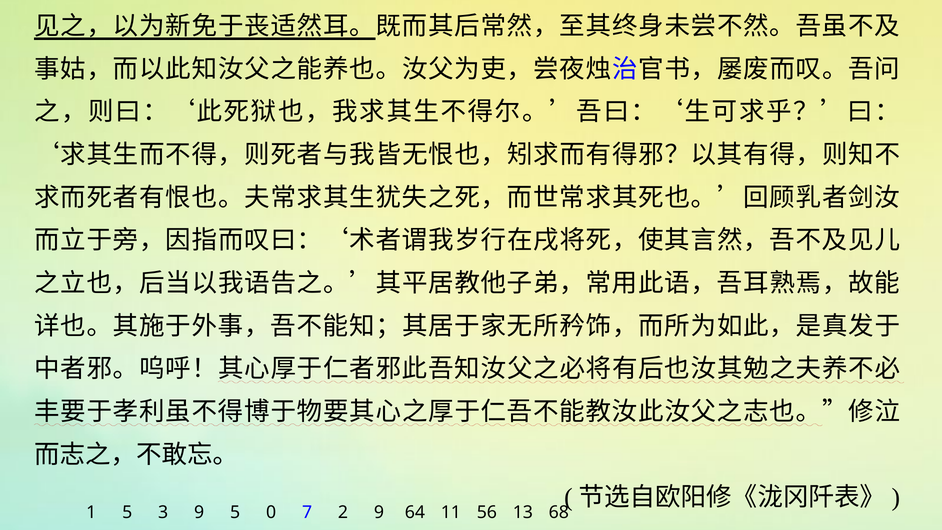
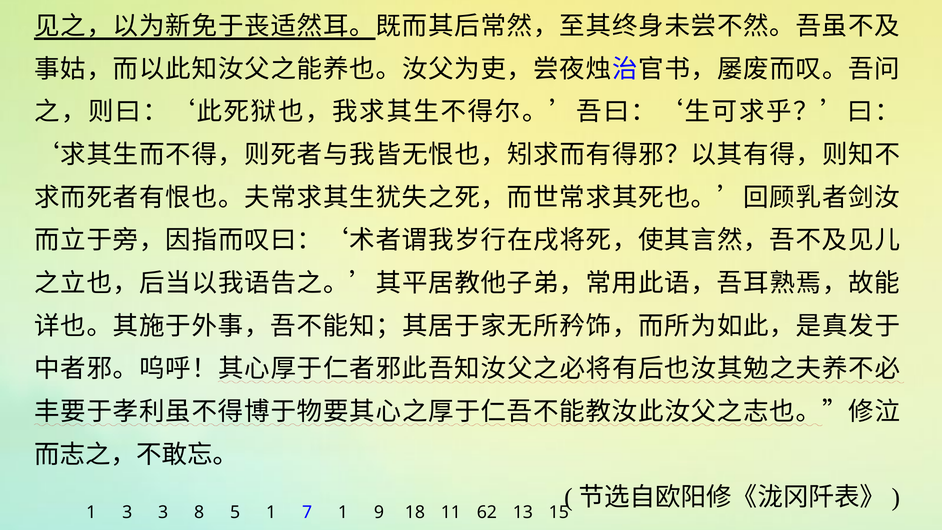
1 5: 5 -> 3
3 9: 9 -> 8
5 0: 0 -> 1
7 2: 2 -> 1
64: 64 -> 18
56: 56 -> 62
68: 68 -> 15
